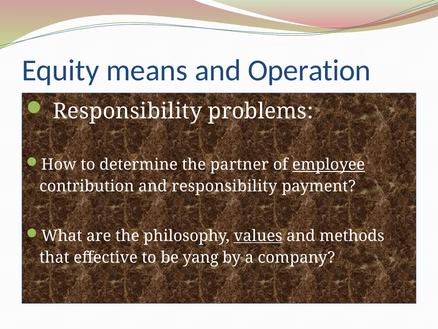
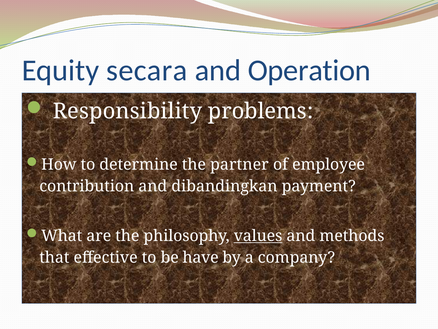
means: means -> secara
employee underline: present -> none
and responsibility: responsibility -> dibandingkan
yang: yang -> have
